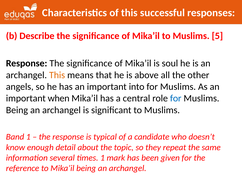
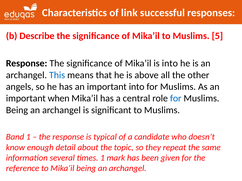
of this: this -> link
is soul: soul -> into
This at (57, 75) colour: orange -> blue
